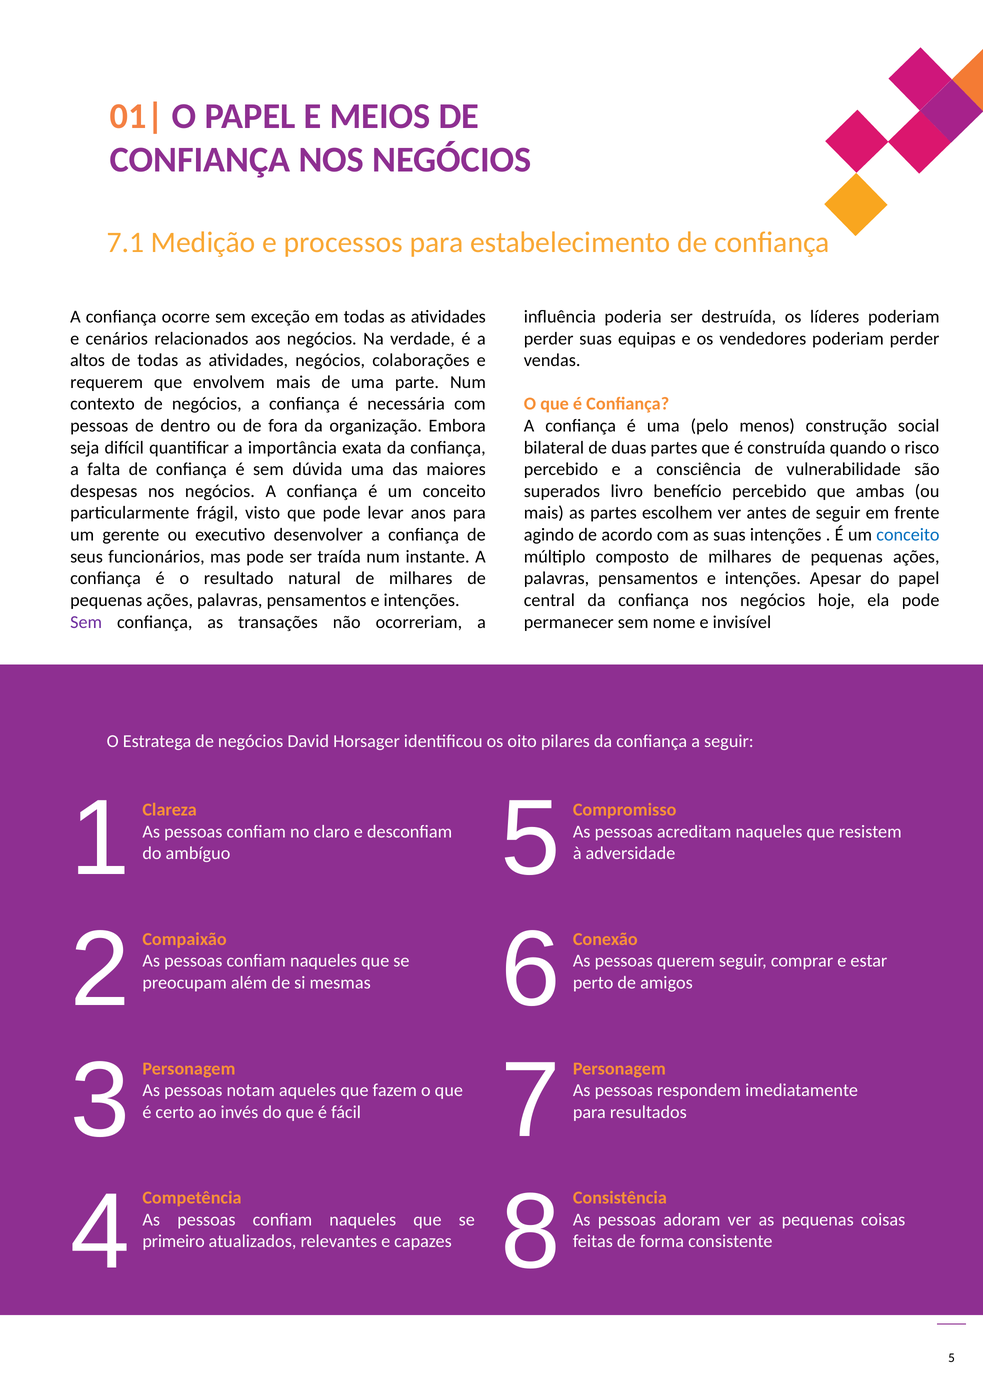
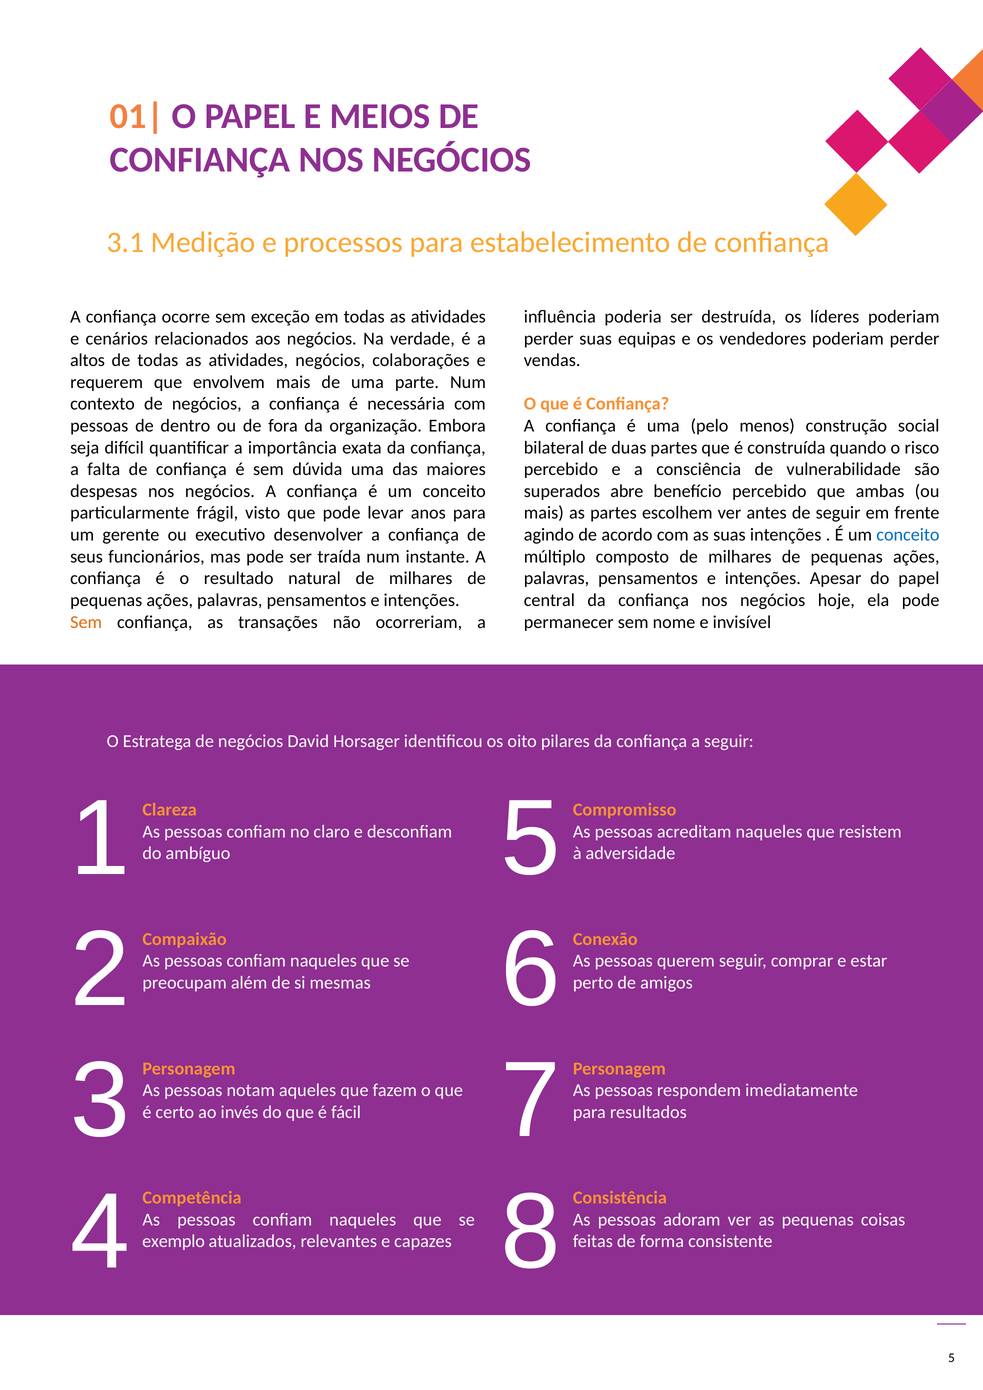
7.1: 7.1 -> 3.1
livro: livro -> abre
Sem at (86, 622) colour: purple -> orange
primeiro: primeiro -> exemplo
